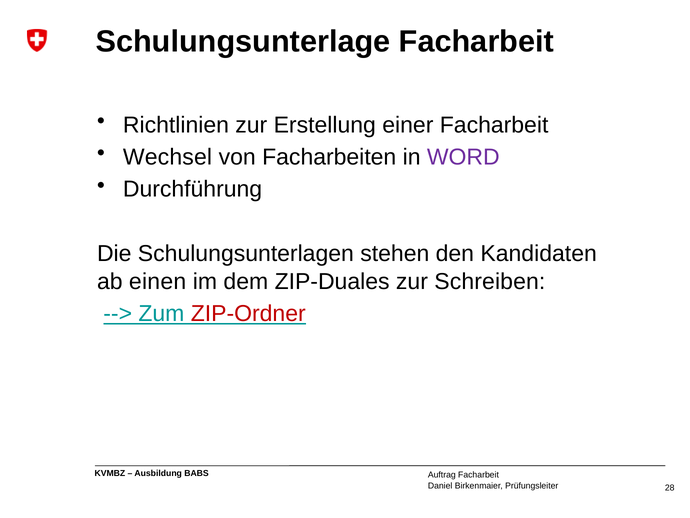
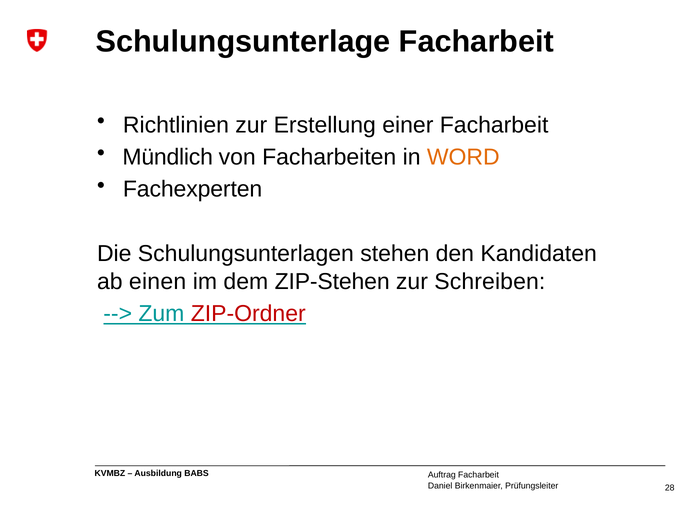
Wechsel: Wechsel -> Mündlich
WORD colour: purple -> orange
Durchführung: Durchführung -> Fachexperten
ZIP-Duales: ZIP-Duales -> ZIP-Stehen
